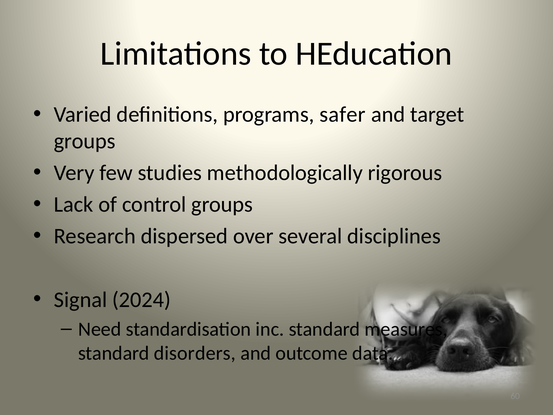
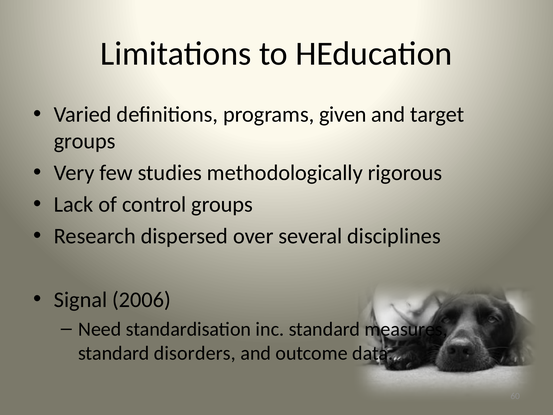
safer: safer -> given
2024: 2024 -> 2006
